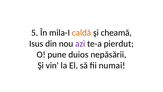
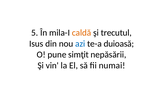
cheamă: cheamă -> trecutul
azi colour: purple -> blue
pierdut: pierdut -> duioasă
duios: duios -> simţit
